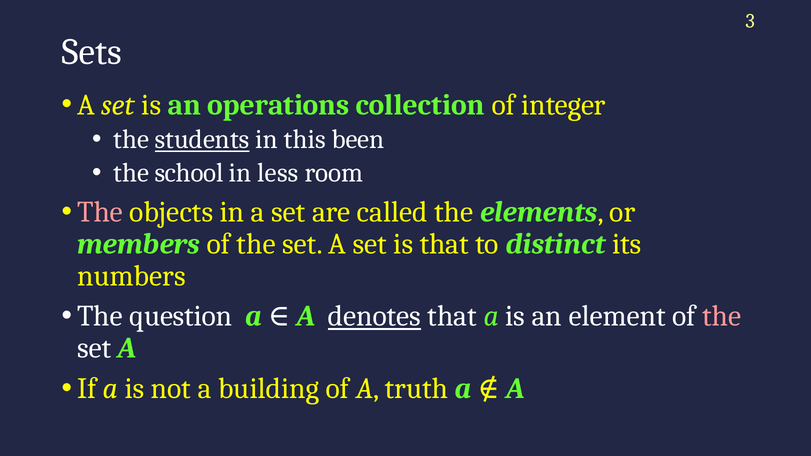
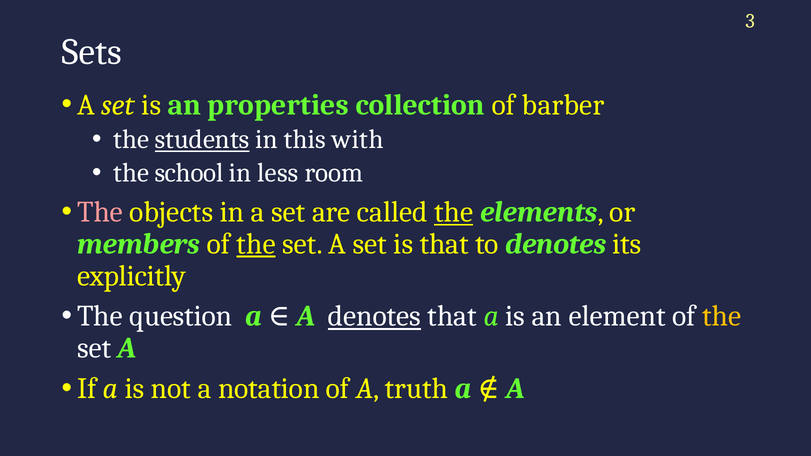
operations: operations -> properties
integer: integer -> barber
been: been -> with
the at (454, 212) underline: none -> present
the at (256, 244) underline: none -> present
to distinct: distinct -> denotes
numbers: numbers -> explicitly
the at (722, 316) colour: pink -> yellow
building: building -> notation
